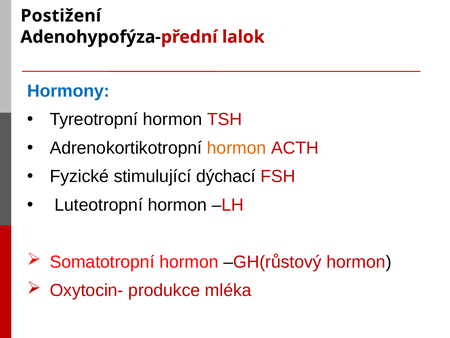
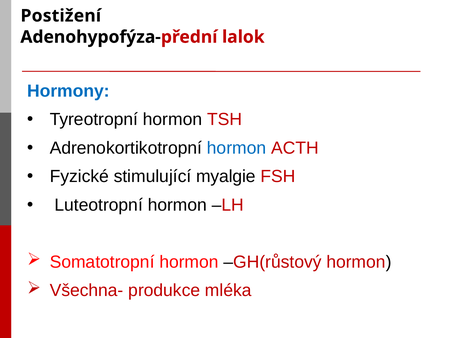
hormon at (237, 148) colour: orange -> blue
dýchací: dýchací -> myalgie
Oxytocin-: Oxytocin- -> Všechna-
